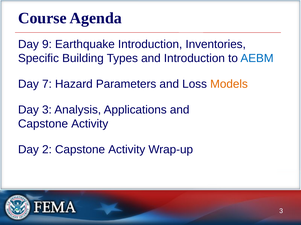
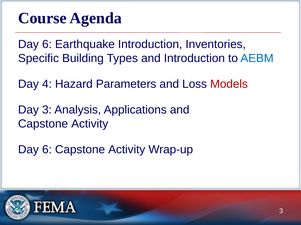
9 at (47, 45): 9 -> 6
7: 7 -> 4
Models colour: orange -> red
2 at (47, 150): 2 -> 6
